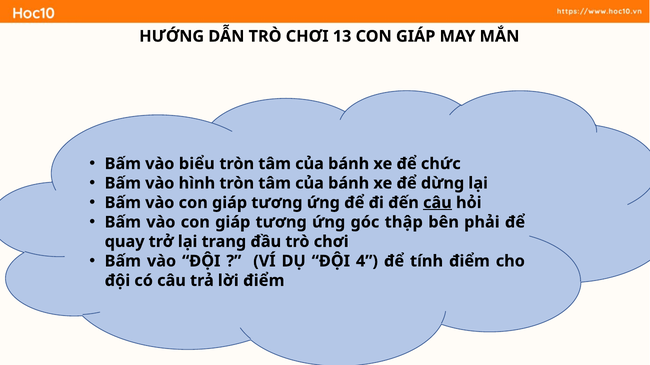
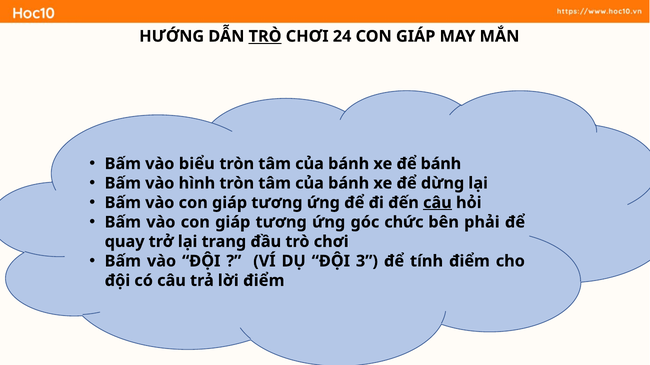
TRÒ at (265, 36) underline: none -> present
13: 13 -> 24
để chức: chức -> bánh
thập: thập -> chức
4: 4 -> 3
